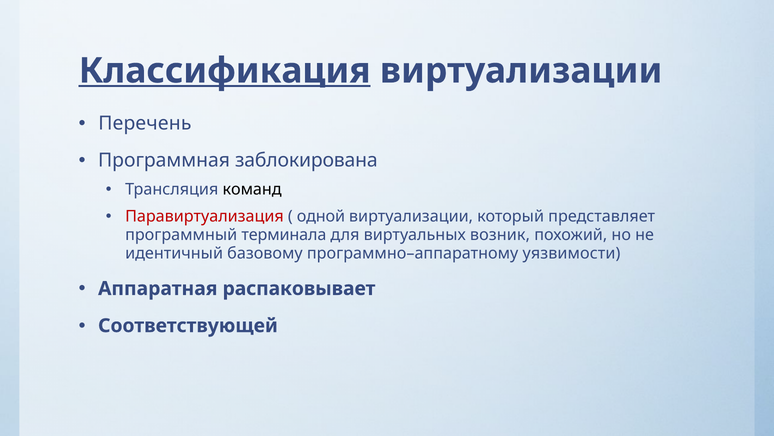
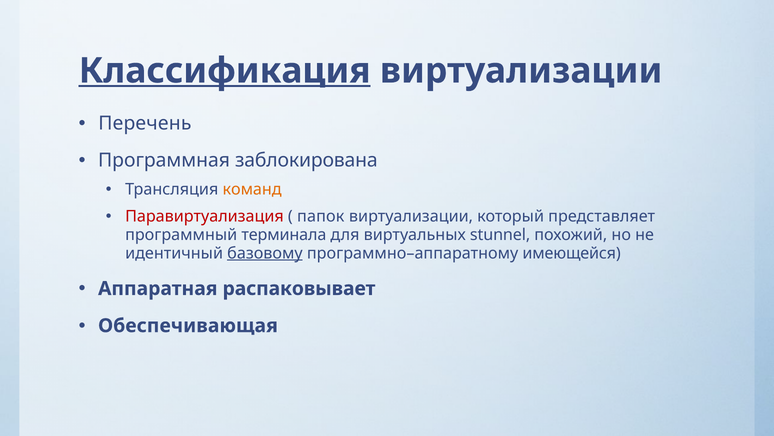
команд colour: black -> orange
одной: одной -> папок
возник: возник -> stunnel
базовому underline: none -> present
уязвимости: уязвимости -> имеющейся
Соответствующей: Соответствующей -> Обеспечивающая
